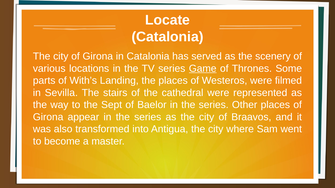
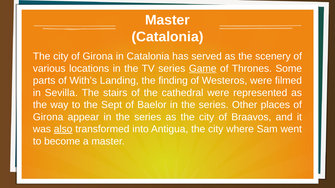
Locate at (167, 20): Locate -> Master
the places: places -> finding
also underline: none -> present
